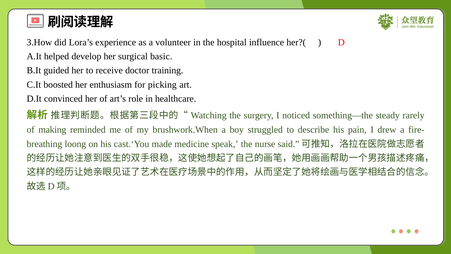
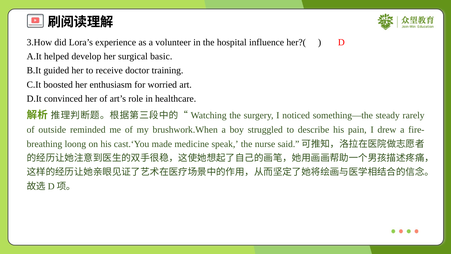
picking: picking -> worried
making: making -> outside
